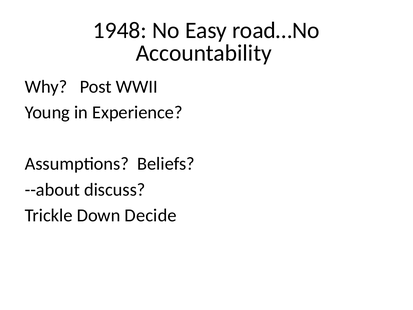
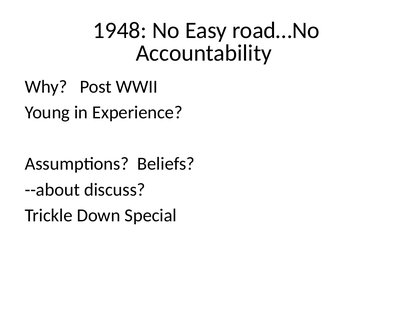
Decide: Decide -> Special
